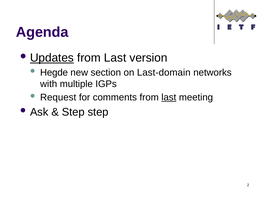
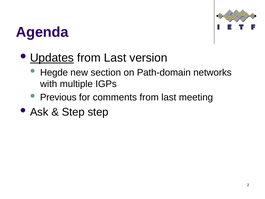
Last-domain: Last-domain -> Path-domain
Request: Request -> Previous
last at (169, 97) underline: present -> none
